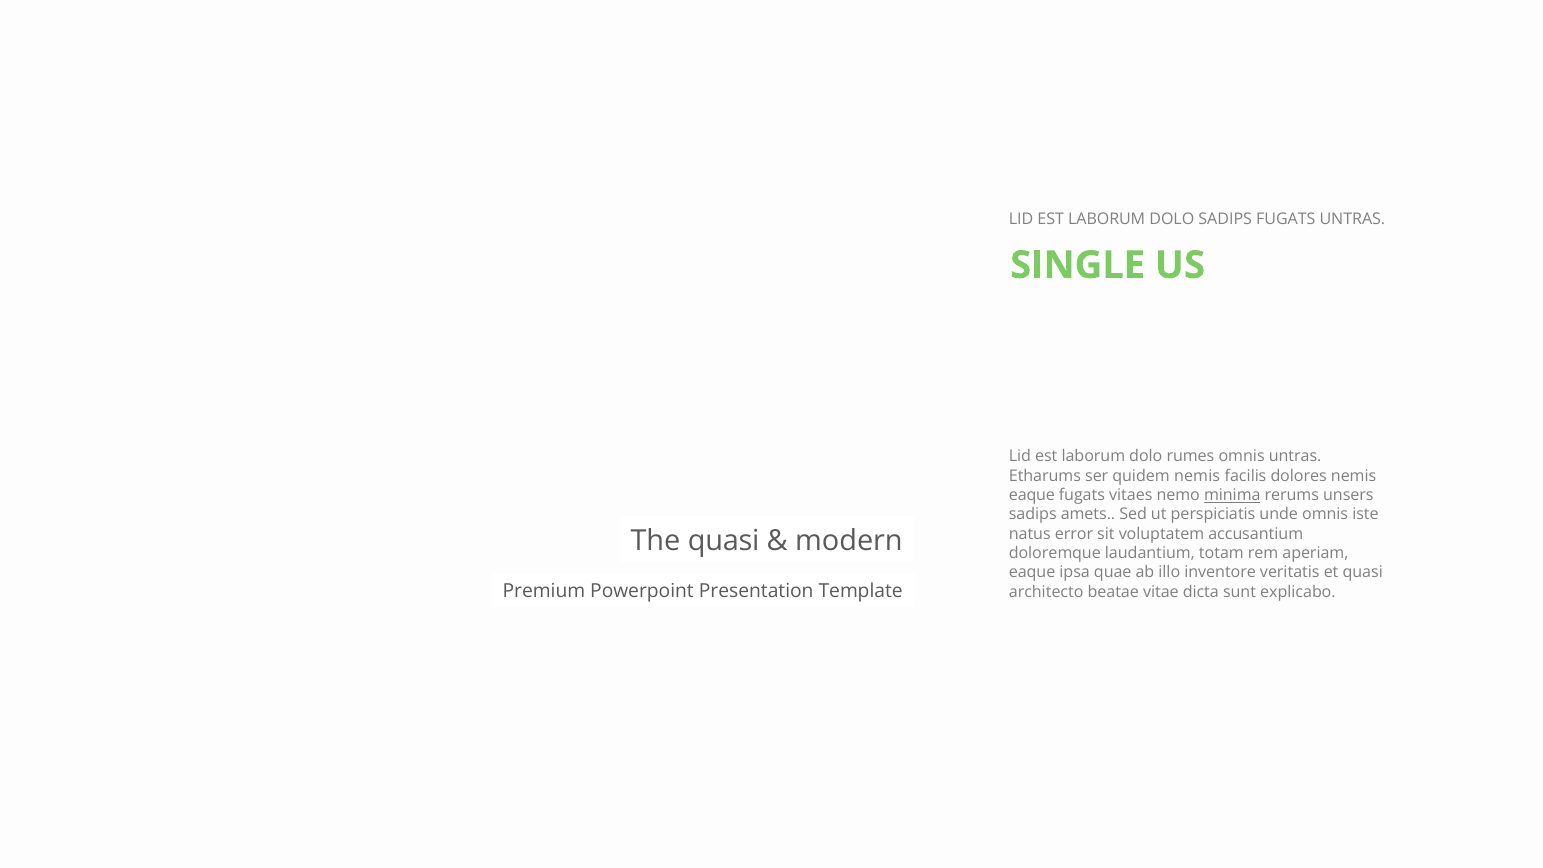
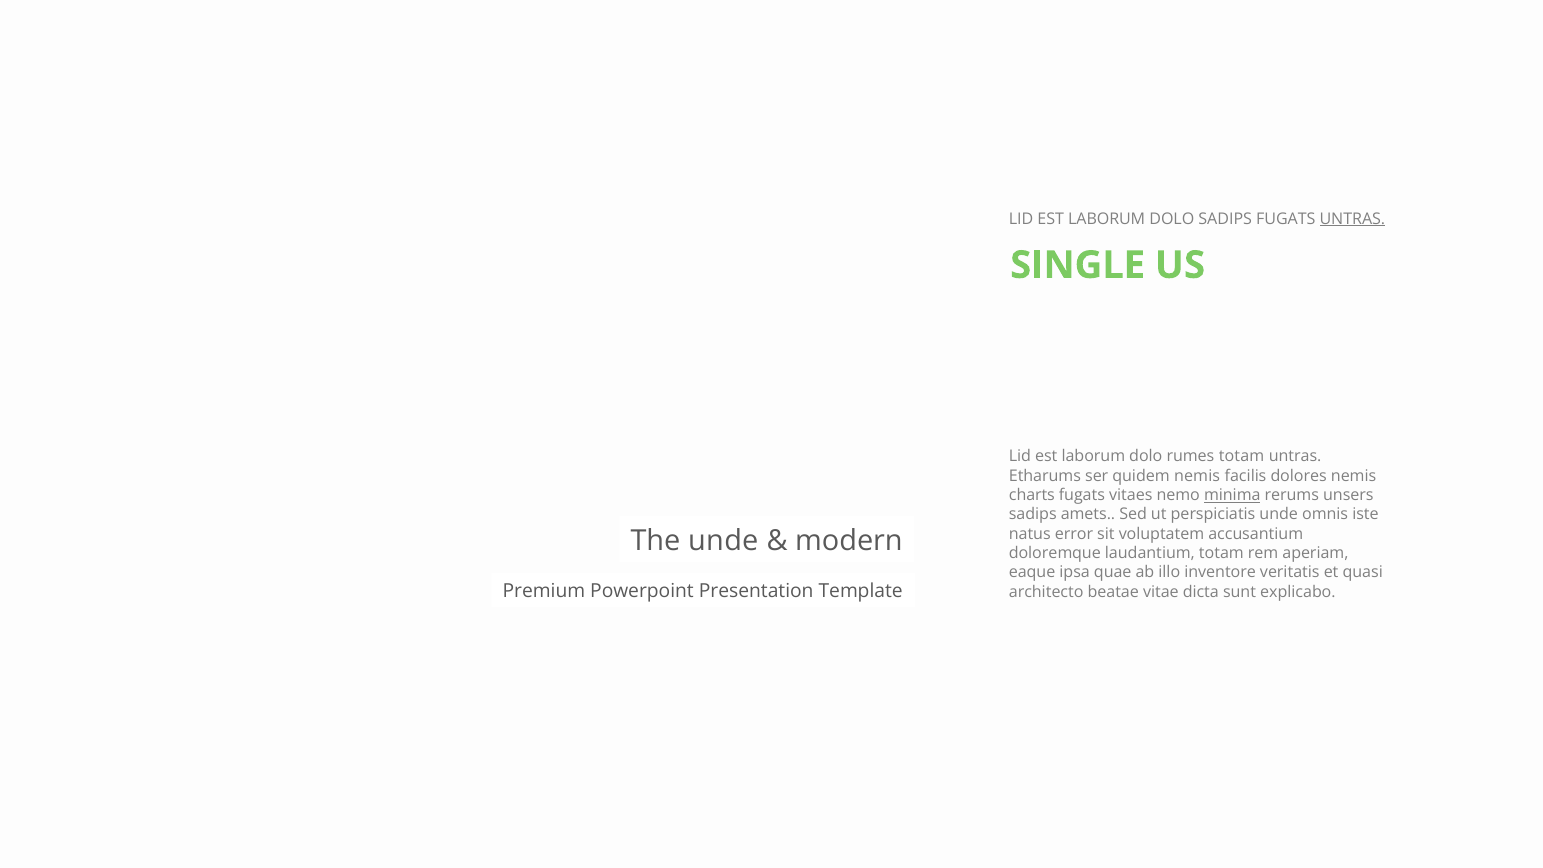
UNTRAS at (1352, 219) underline: none -> present
rumes omnis: omnis -> totam
eaque at (1032, 495): eaque -> charts
The quasi: quasi -> unde
